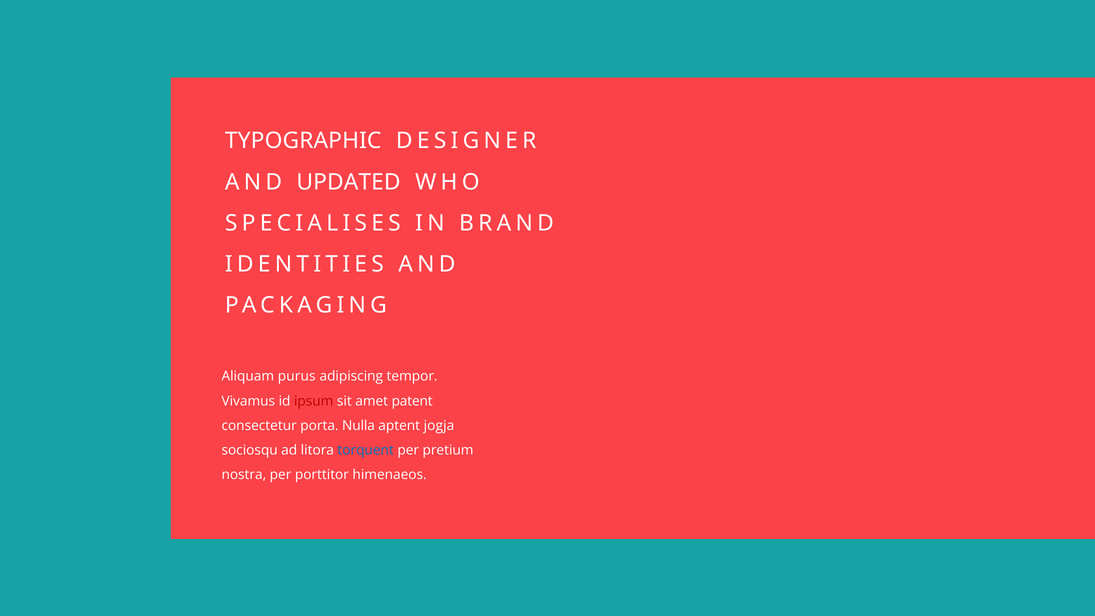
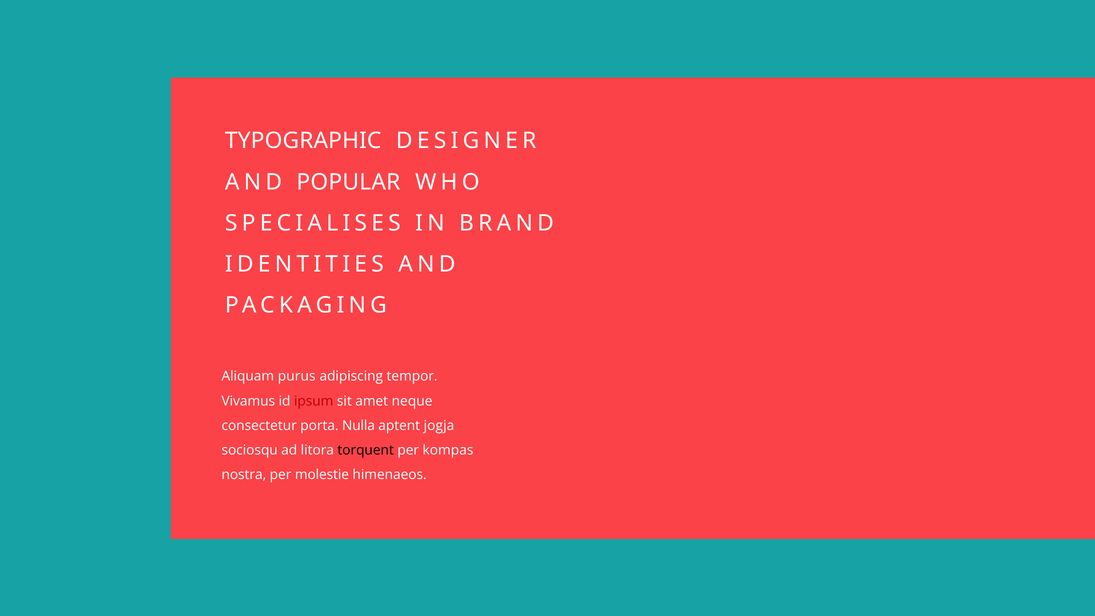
UPDATED: UPDATED -> POPULAR
patent: patent -> neque
torquent colour: blue -> black
pretium: pretium -> kompas
porttitor: porttitor -> molestie
